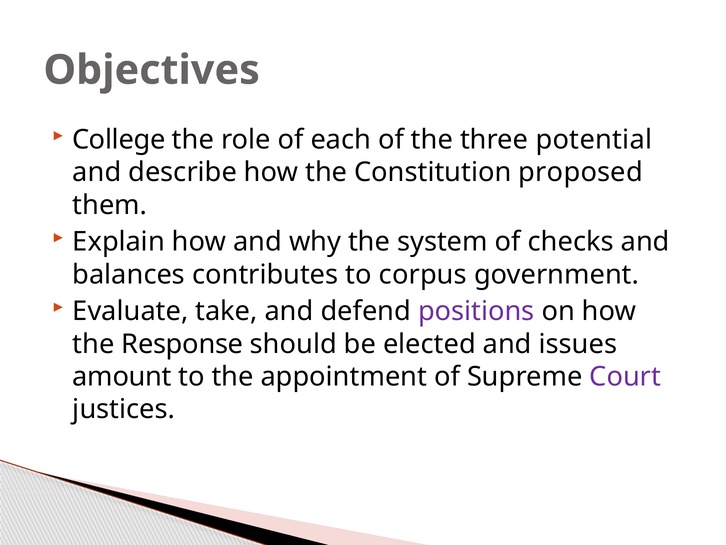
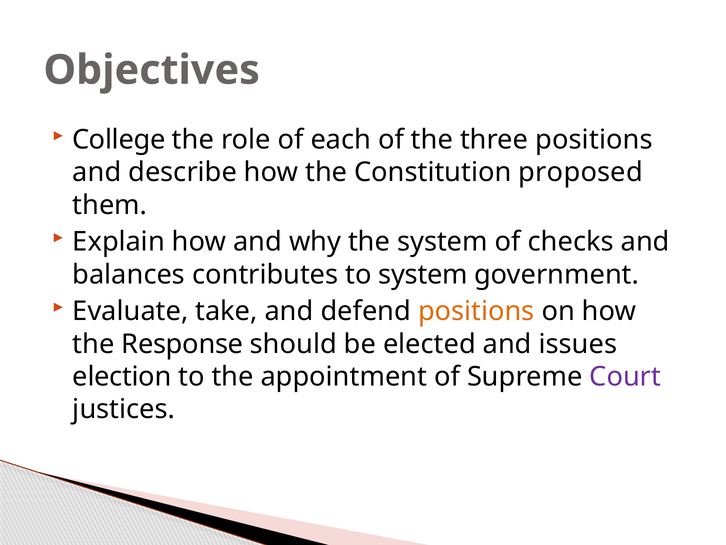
three potential: potential -> positions
to corpus: corpus -> system
positions at (476, 311) colour: purple -> orange
amount: amount -> election
